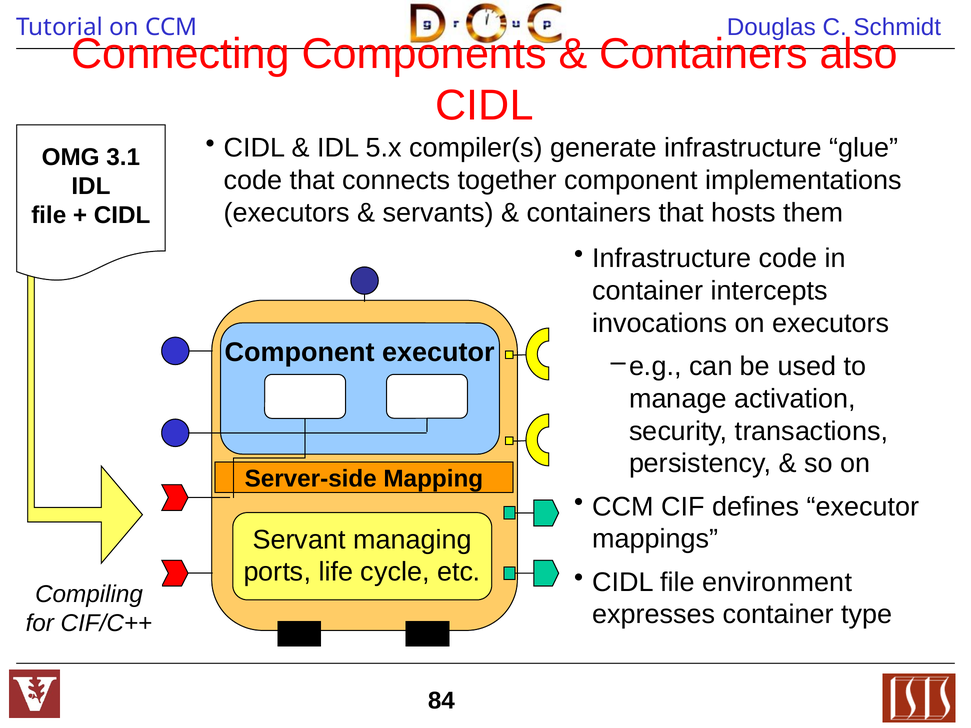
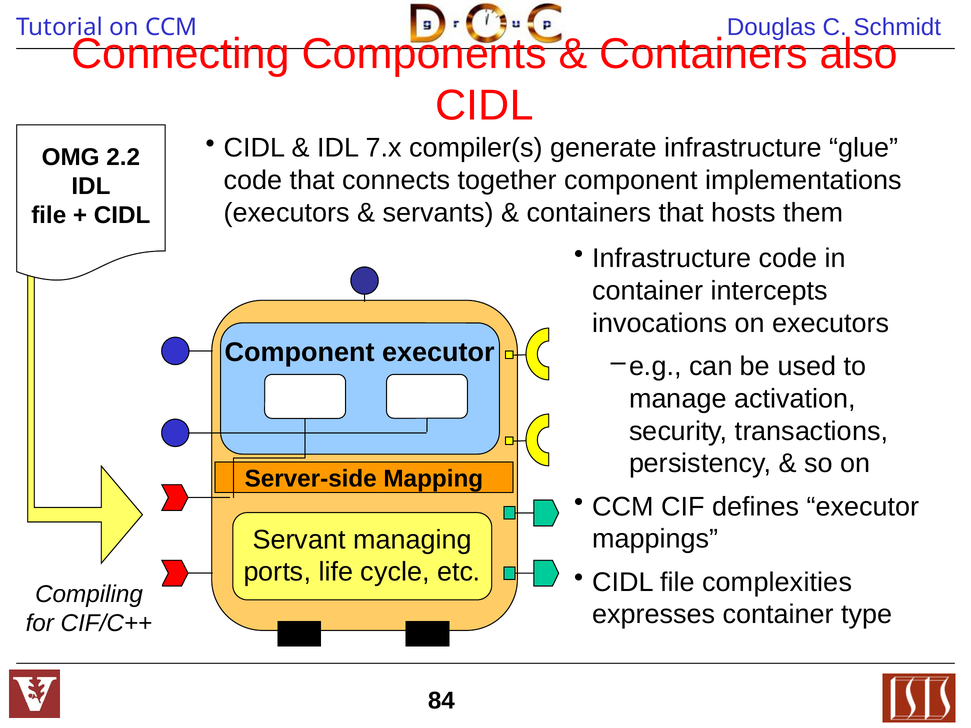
5.x: 5.x -> 7.x
3.1: 3.1 -> 2.2
environment: environment -> complexities
